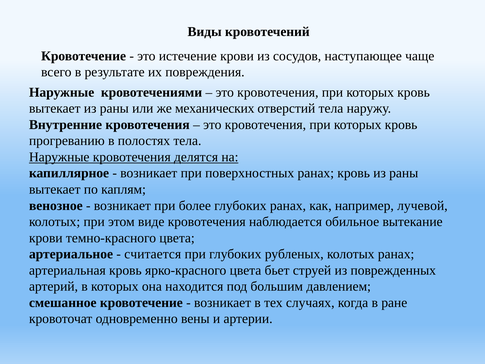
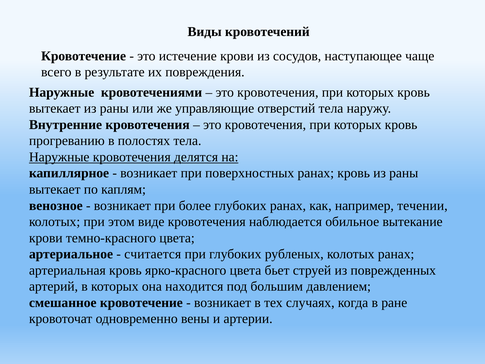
механических: механических -> управляющие
лучевой: лучевой -> течении
